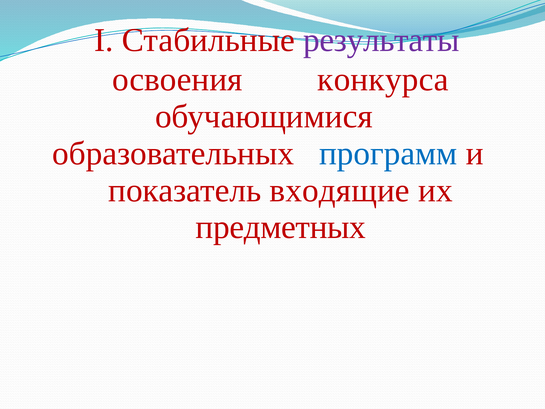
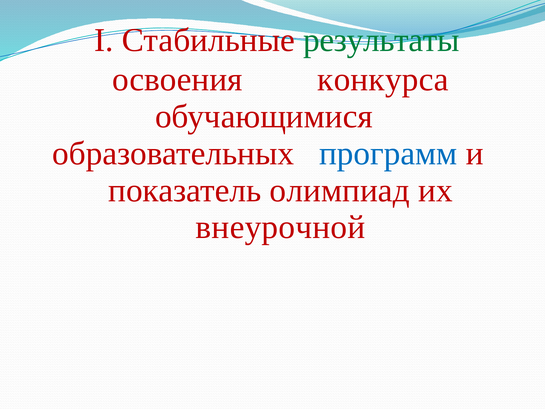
результаты colour: purple -> green
входящие: входящие -> олимпиад
предметных: предметных -> внеурочной
